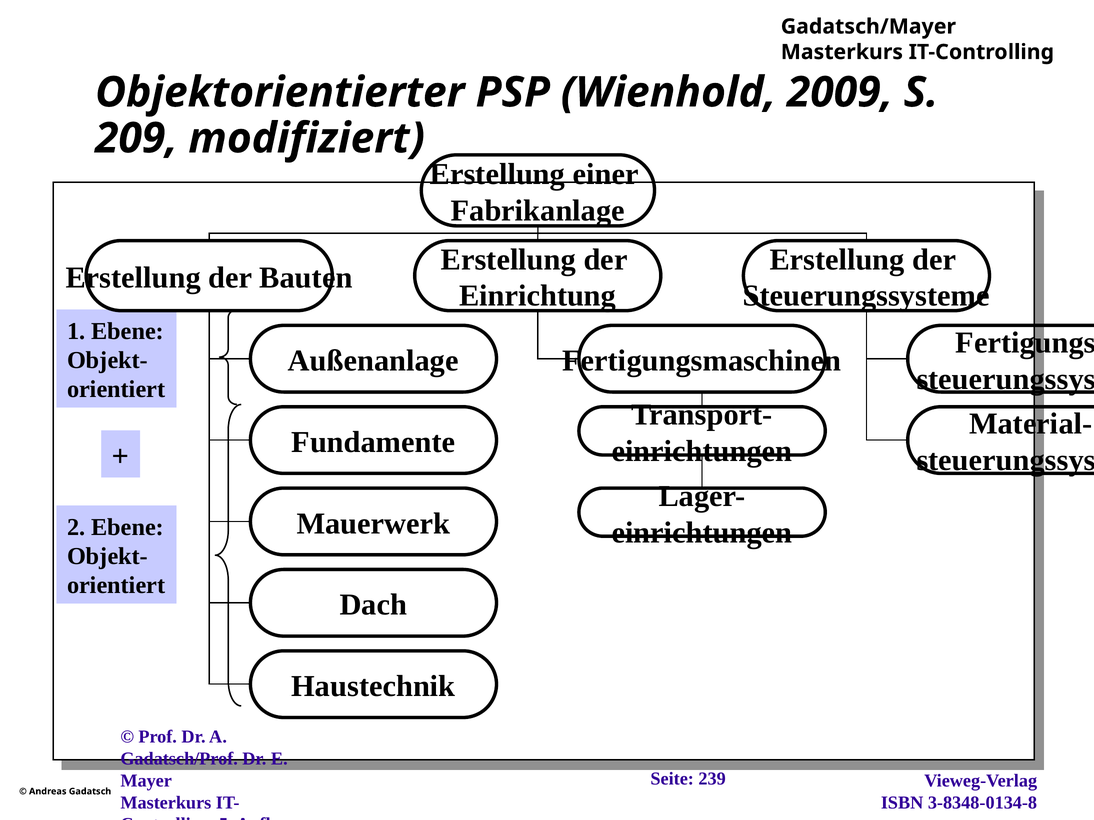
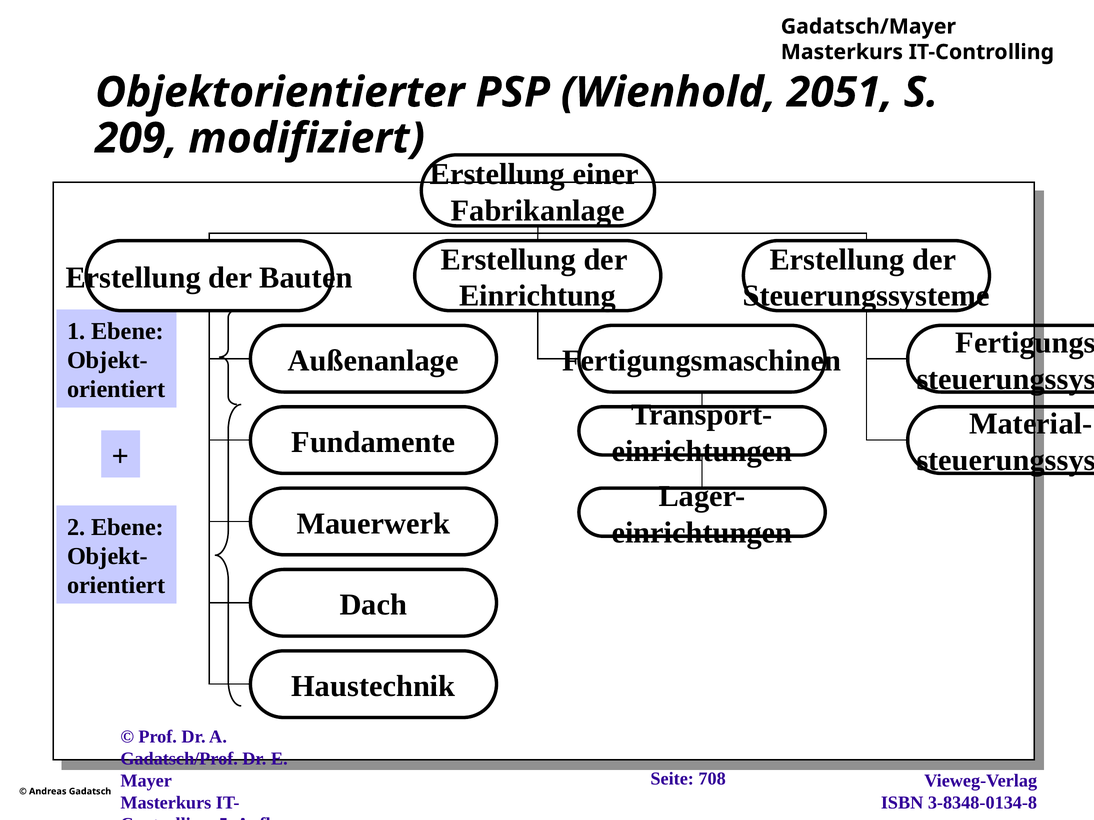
2009: 2009 -> 2051
239: 239 -> 708
